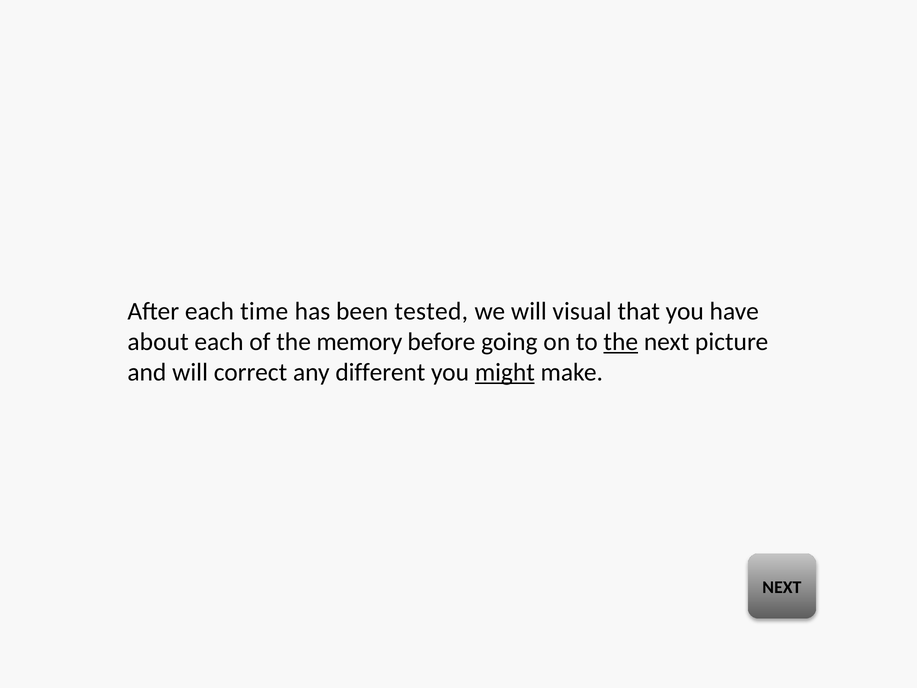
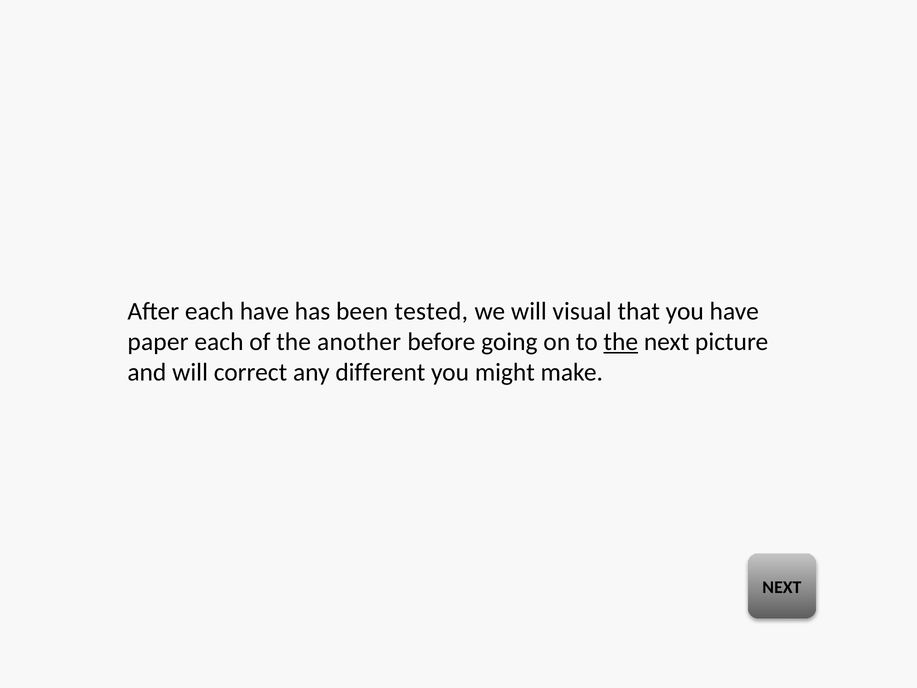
each time: time -> have
about: about -> paper
memory: memory -> another
might underline: present -> none
